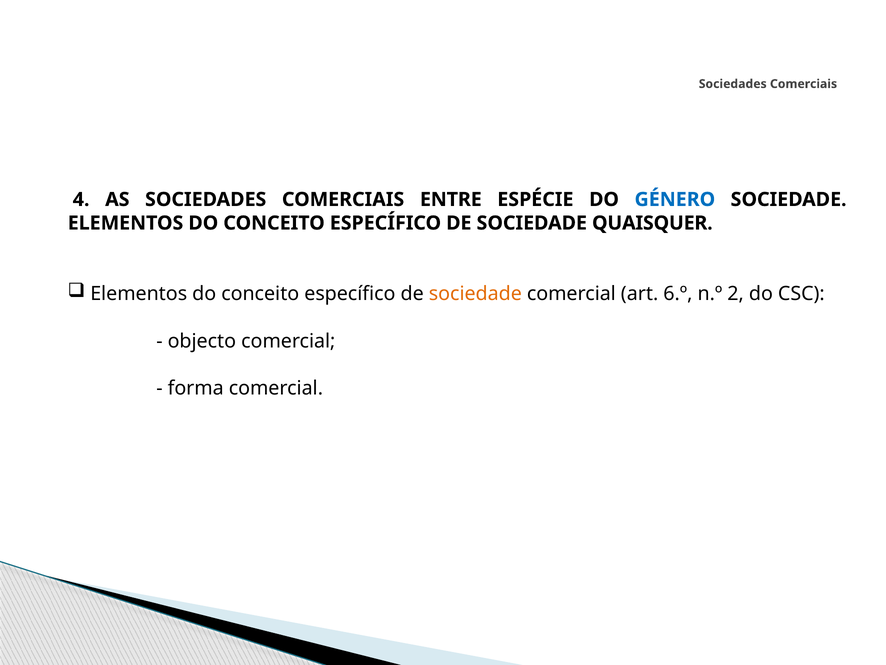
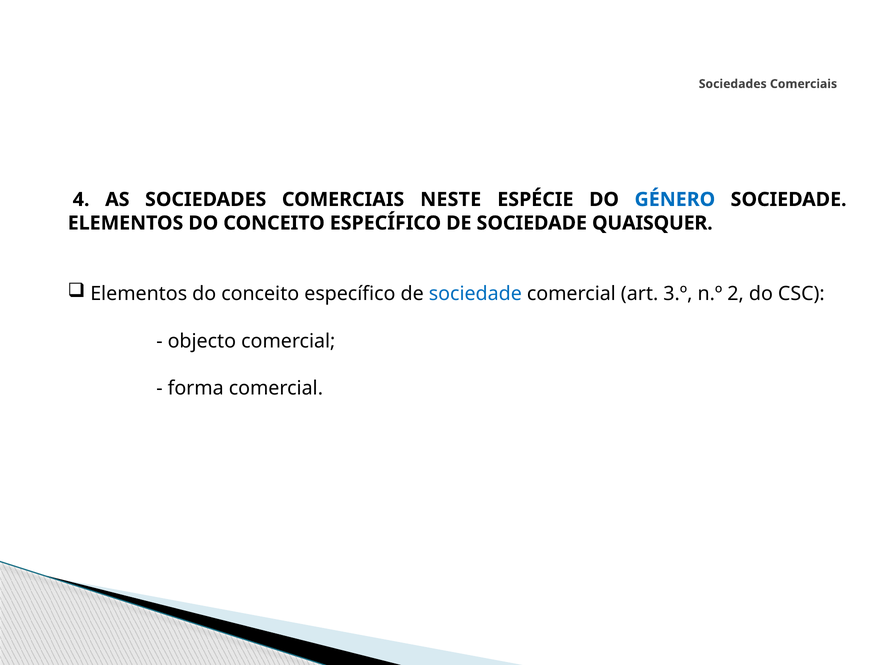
ENTRE: ENTRE -> NESTE
sociedade at (475, 294) colour: orange -> blue
6.º: 6.º -> 3.º
